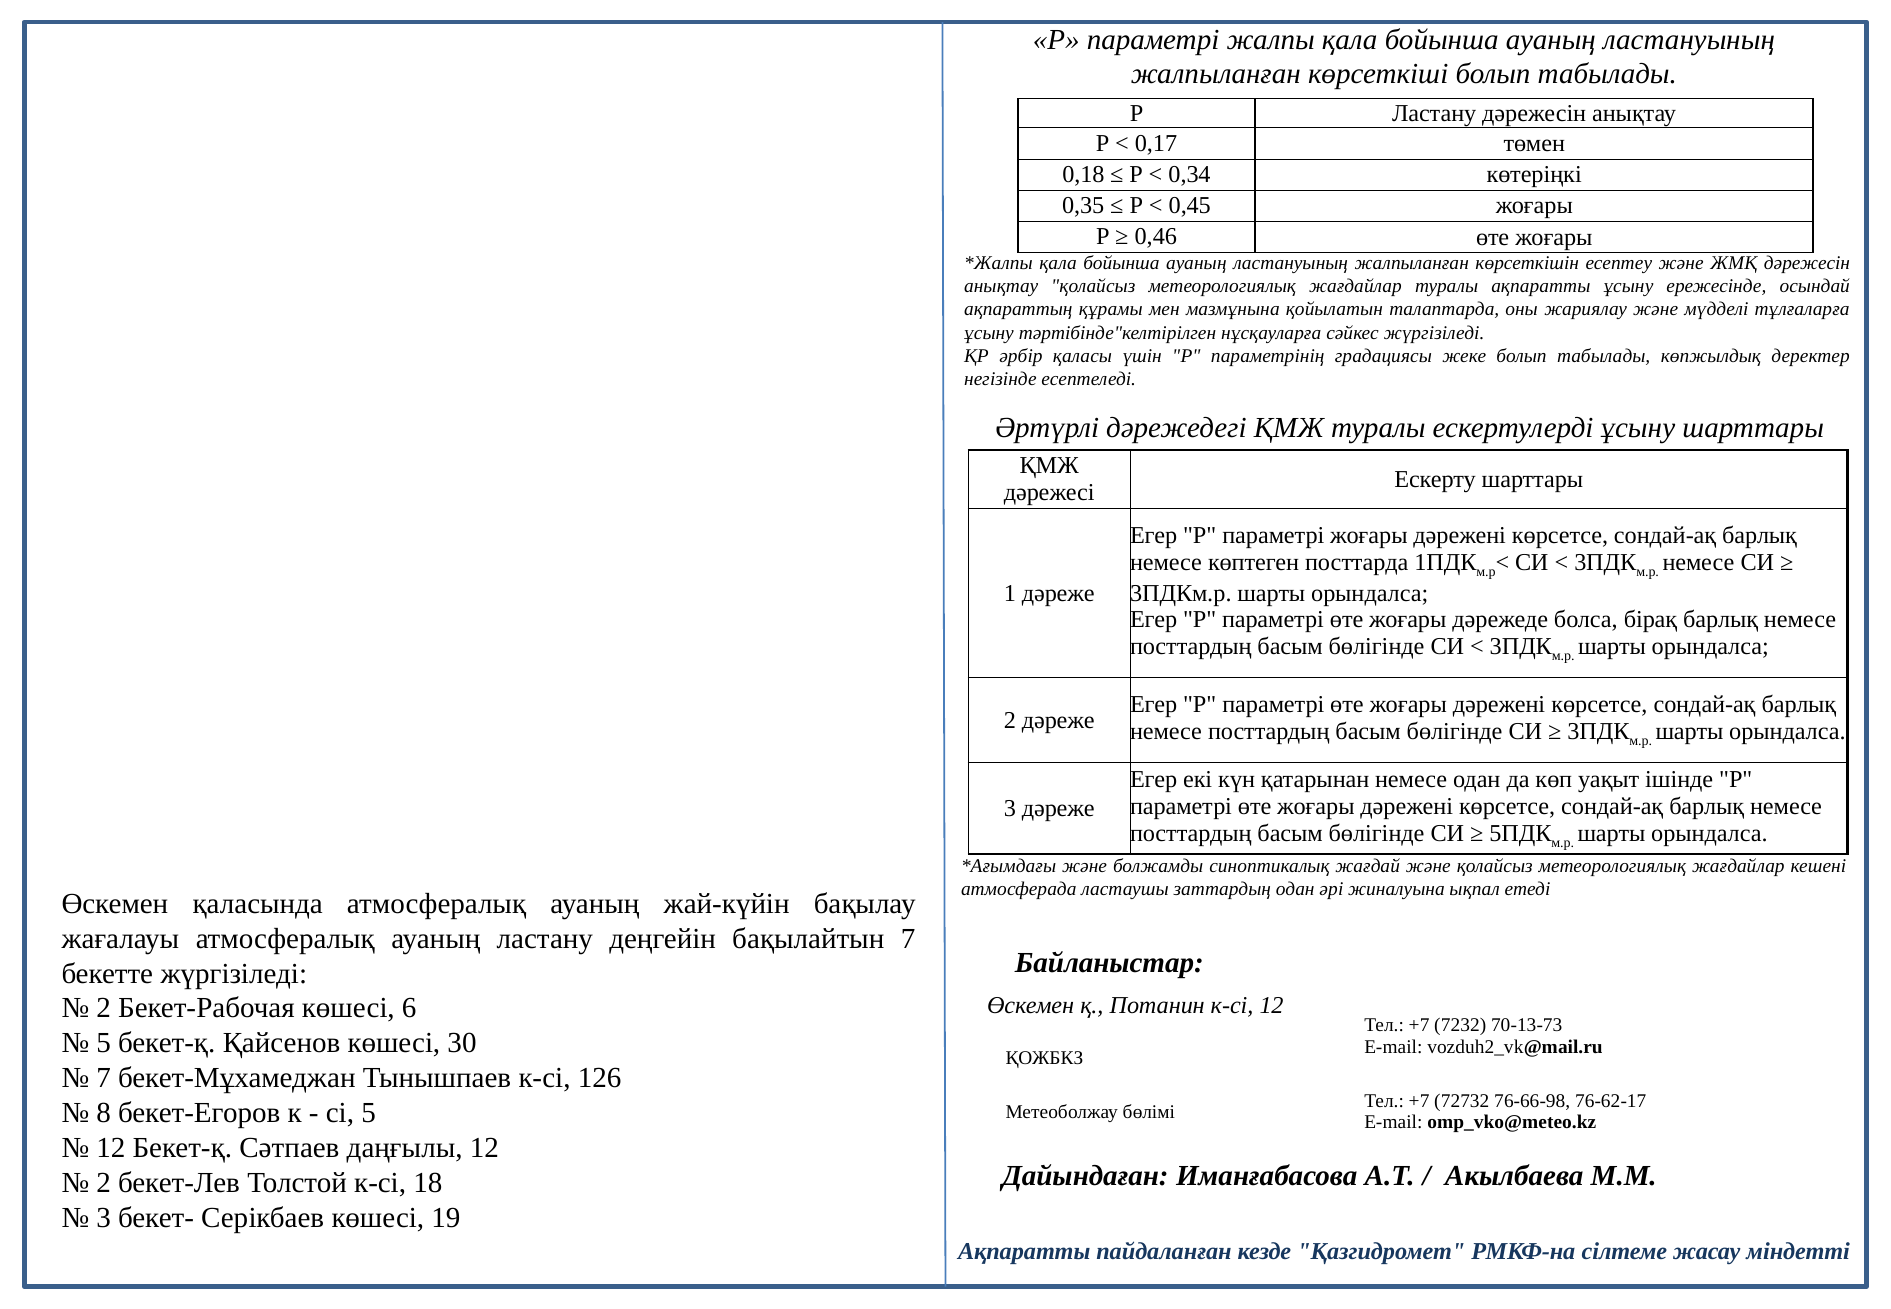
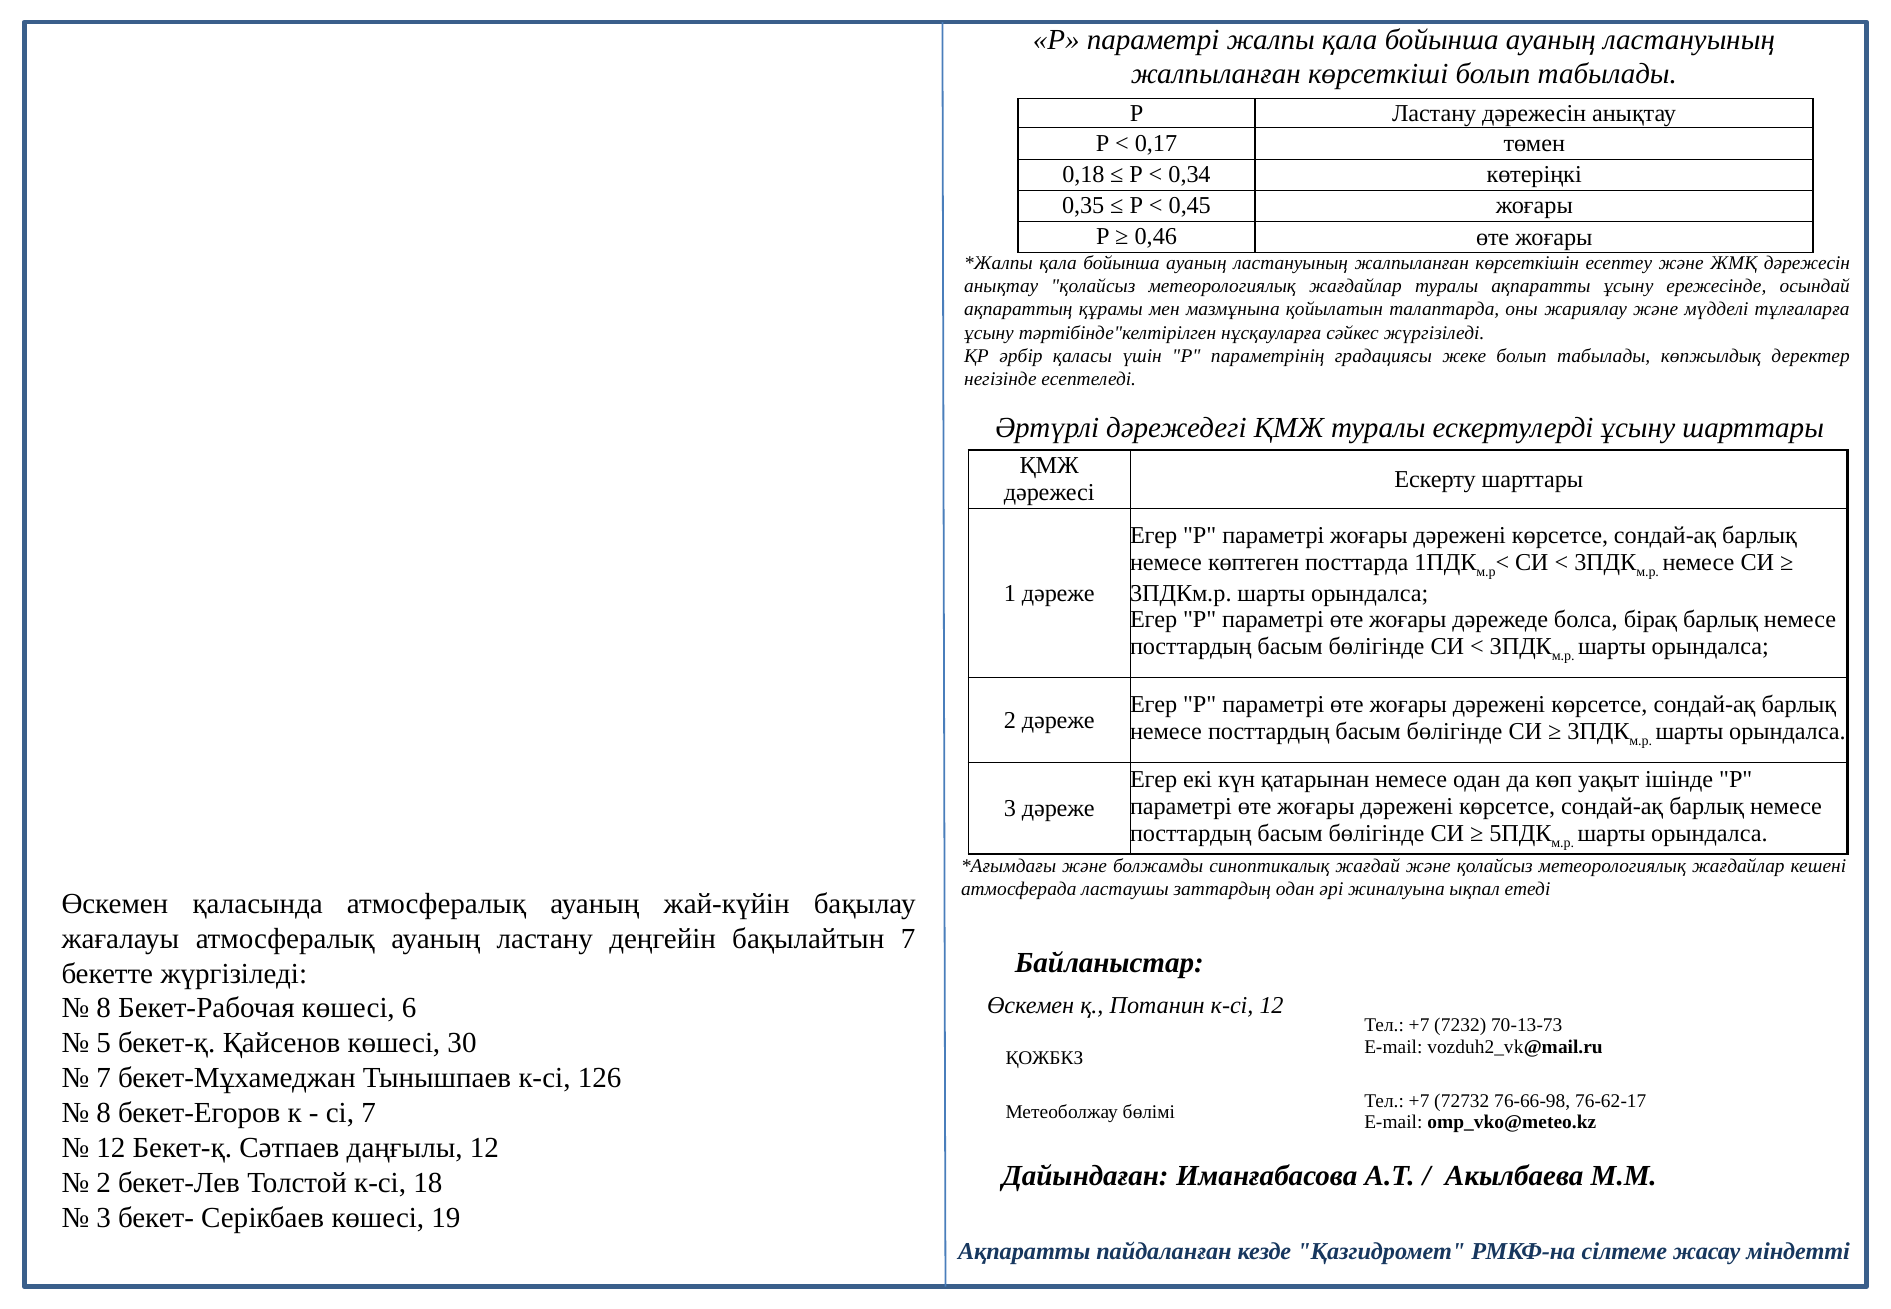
2 at (104, 1008): 2 -> 8
сі 5: 5 -> 7
